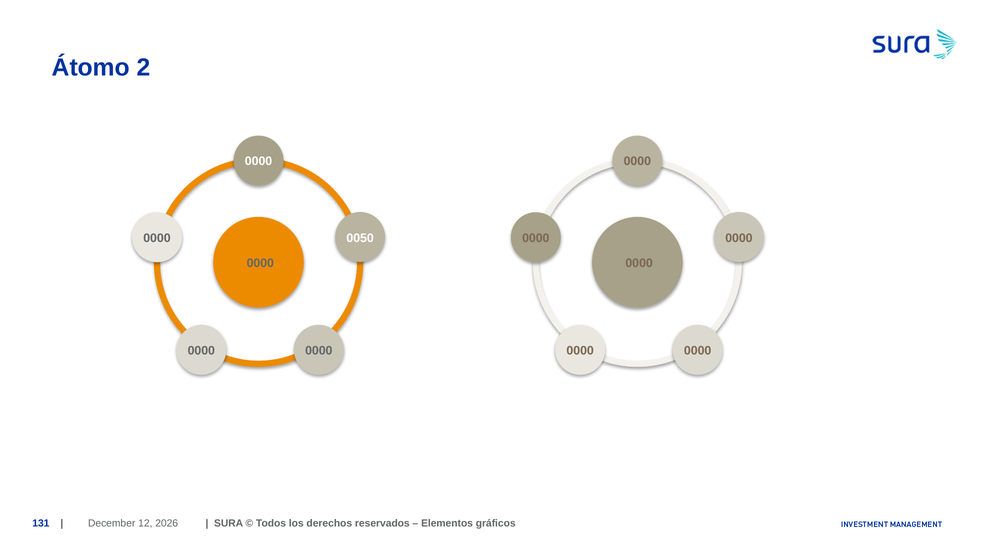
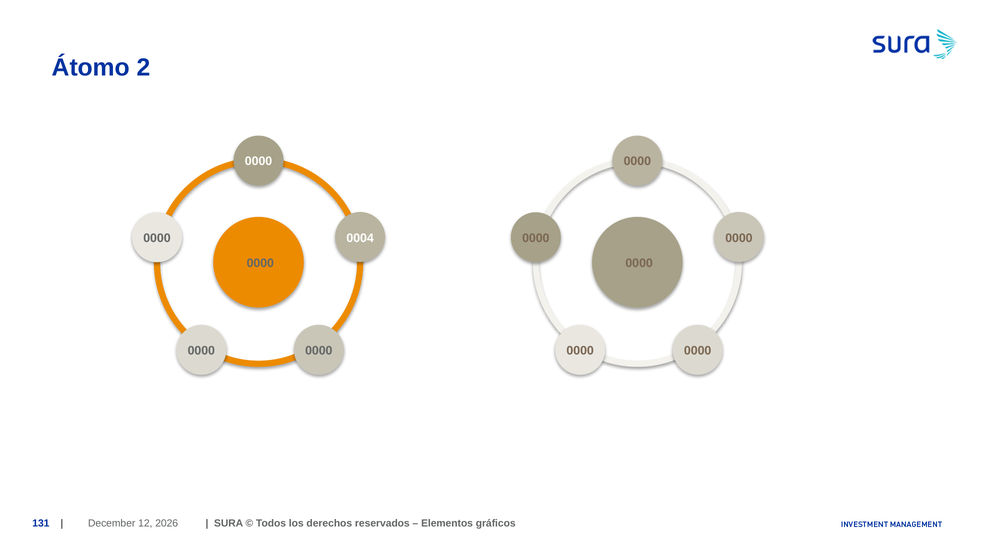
0050: 0050 -> 0004
